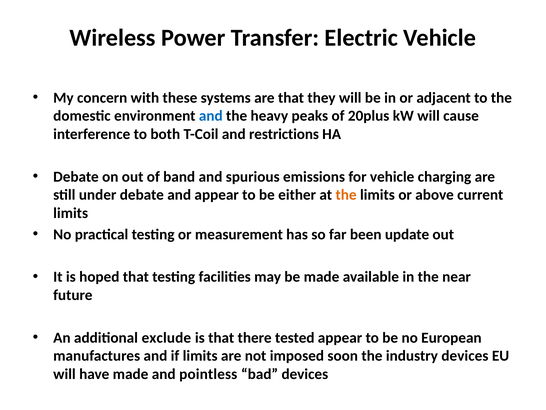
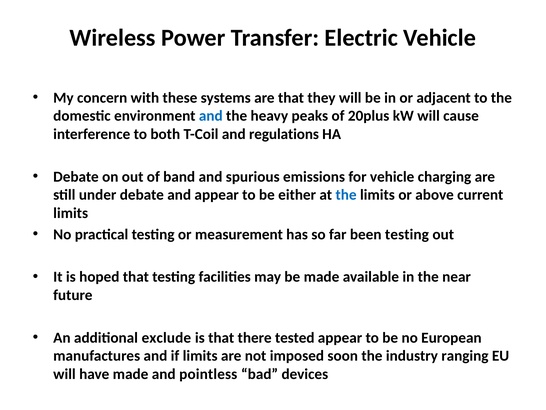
restrictions: restrictions -> regulations
the at (346, 195) colour: orange -> blue
been update: update -> testing
industry devices: devices -> ranging
